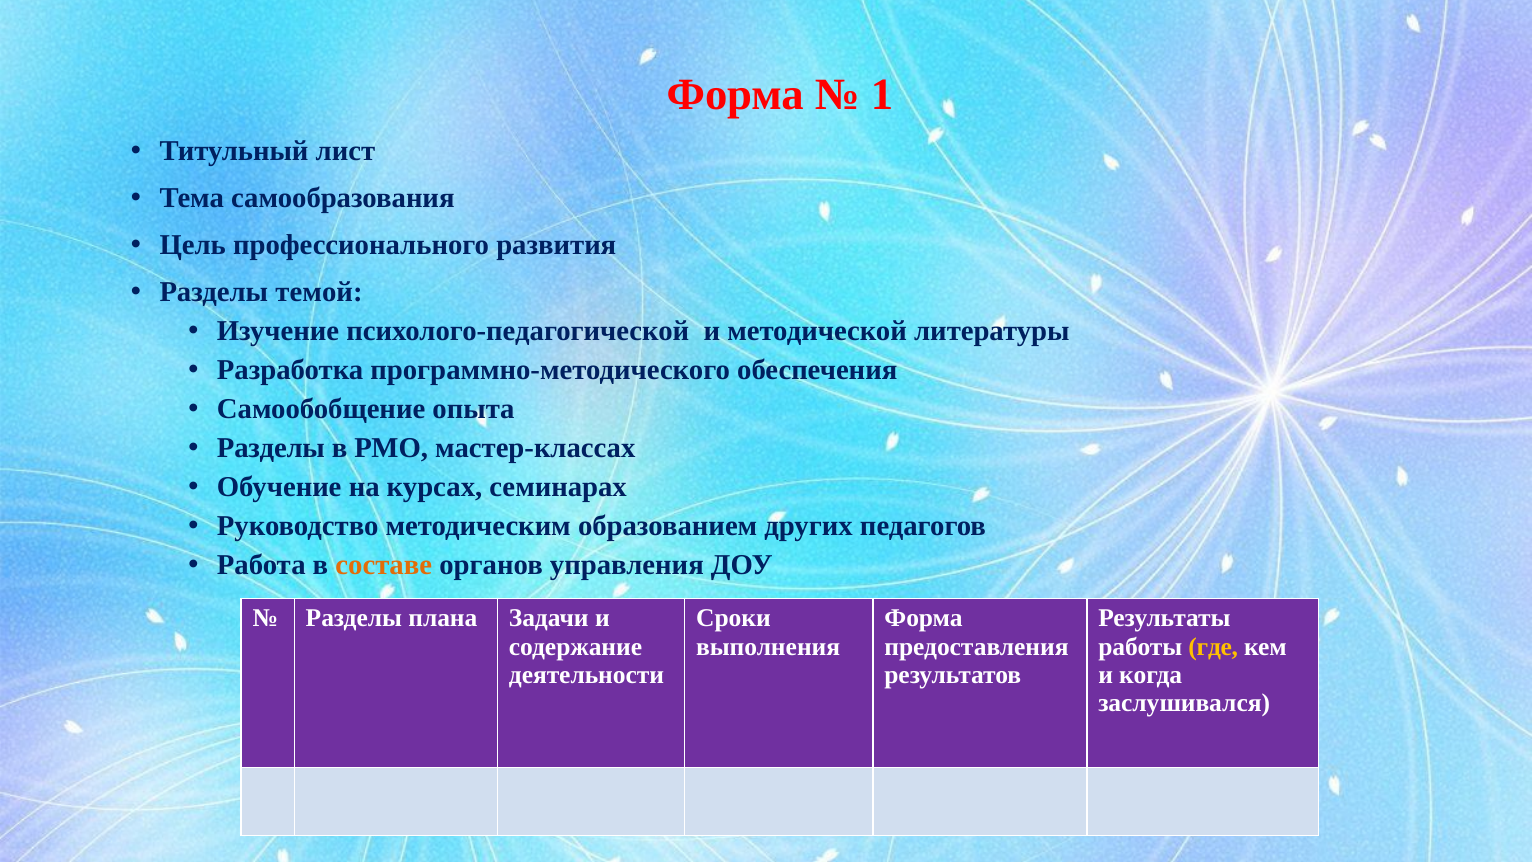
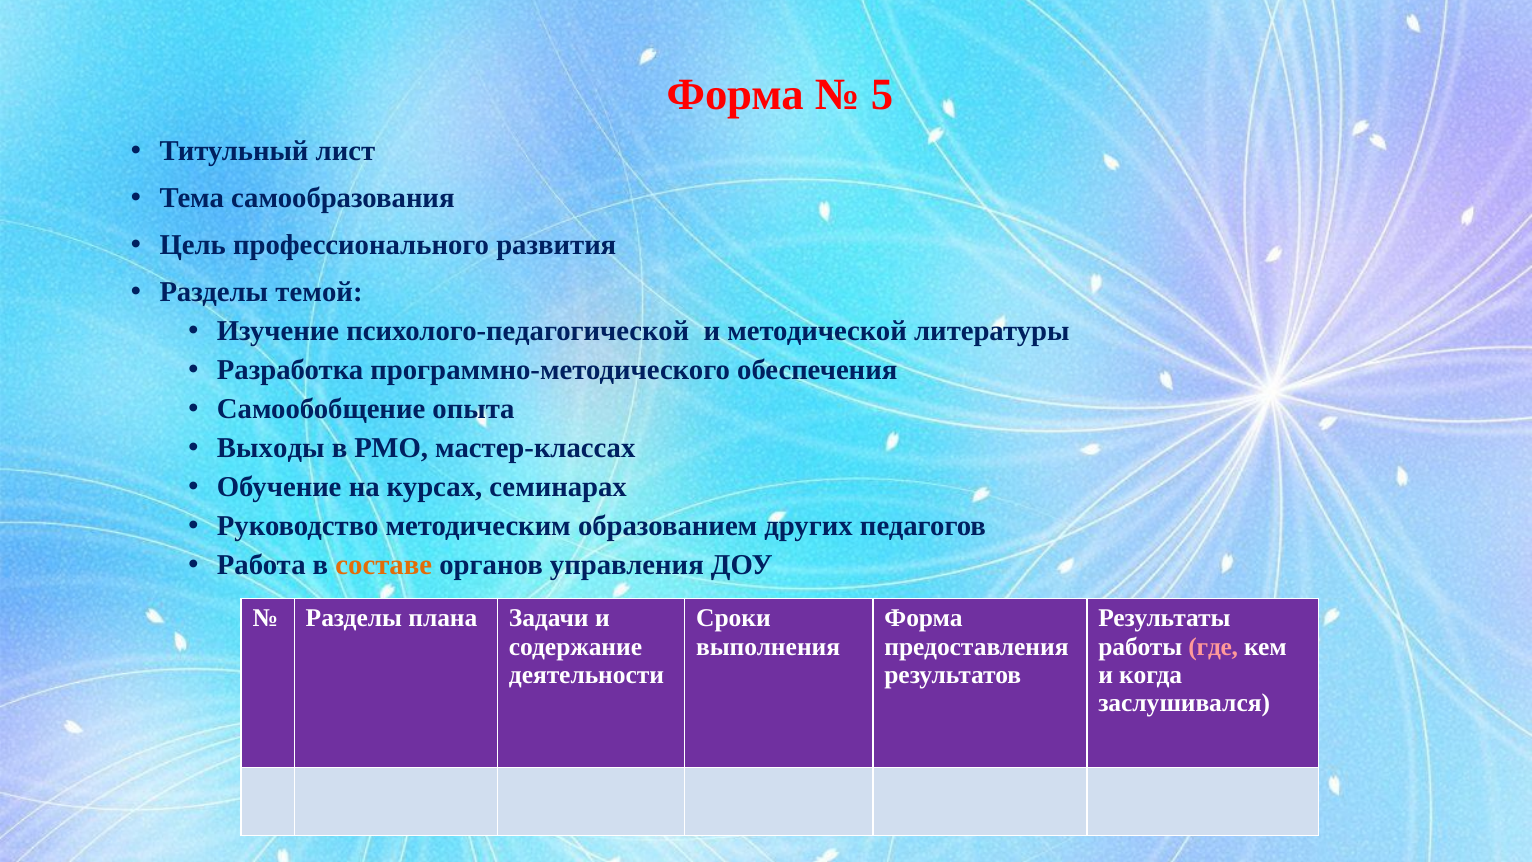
1: 1 -> 5
Разделы at (271, 448): Разделы -> Выходы
где colour: yellow -> pink
